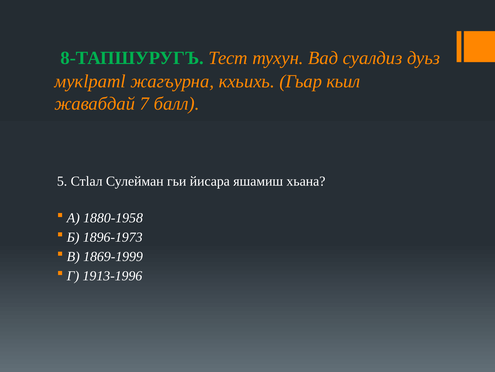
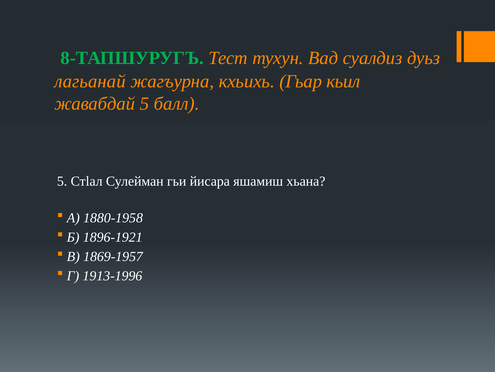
мукlратl: мукlратl -> лагьанай
жавабдай 7: 7 -> 5
1896-1973: 1896-1973 -> 1896-1921
1869-1999: 1869-1999 -> 1869-1957
